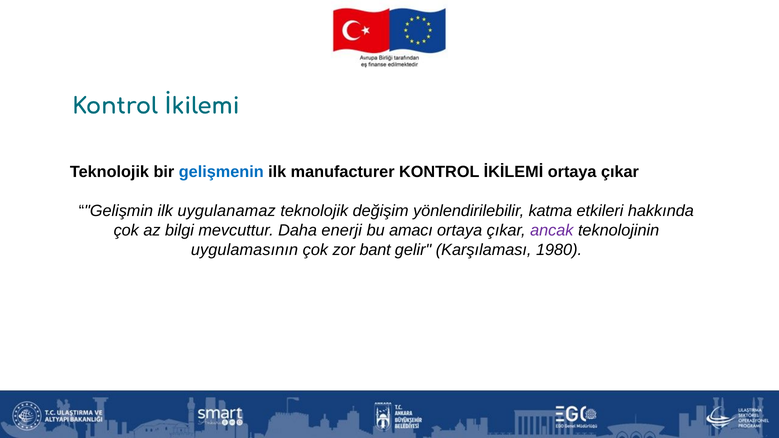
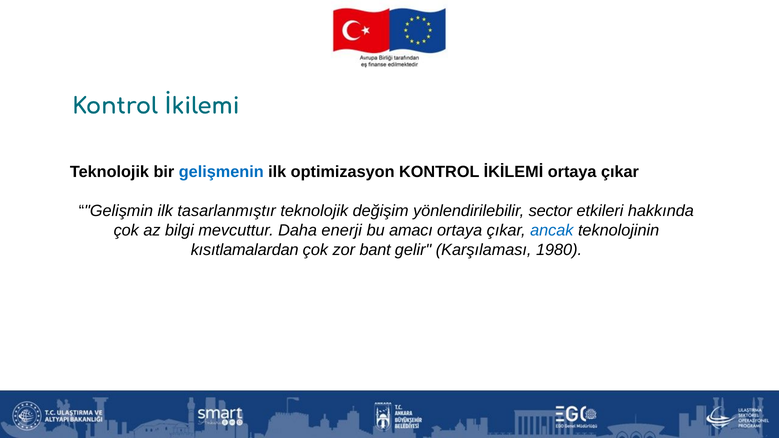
manufacturer: manufacturer -> optimizasyon
uygulanamaz: uygulanamaz -> tasarlanmıştır
katma: katma -> sector
ancak colour: purple -> blue
uygulamasının: uygulamasının -> kısıtlamalardan
